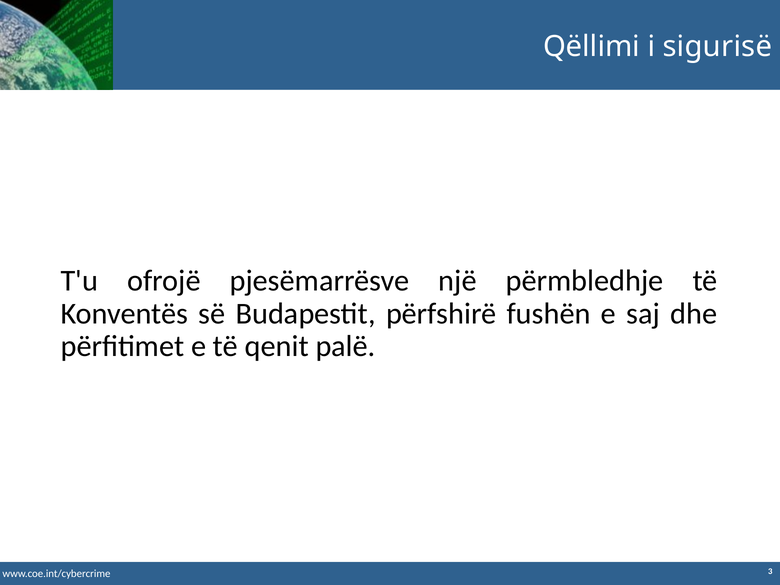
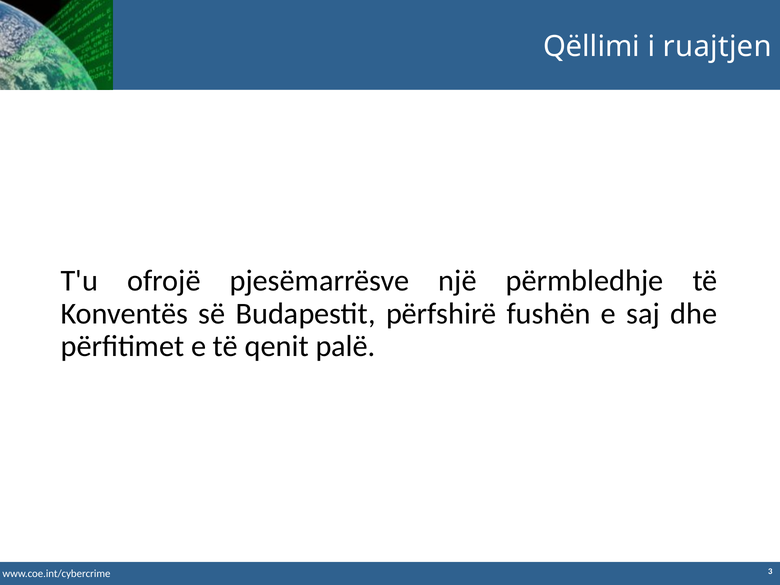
sigurisë: sigurisë -> ruajtjen
